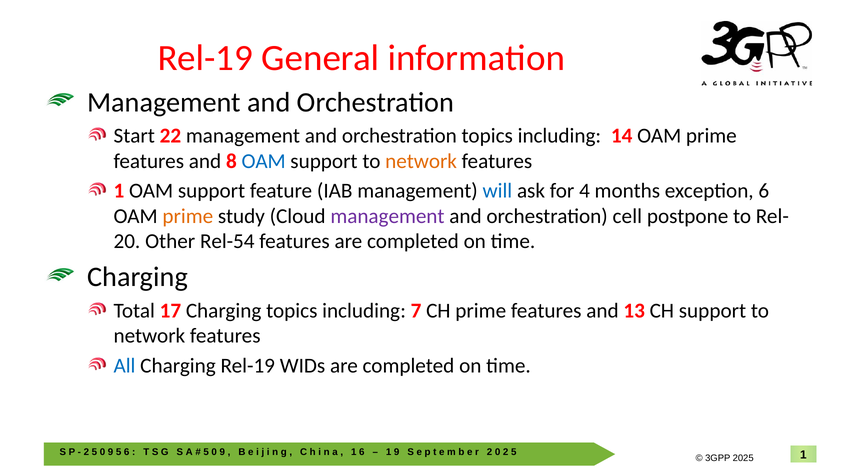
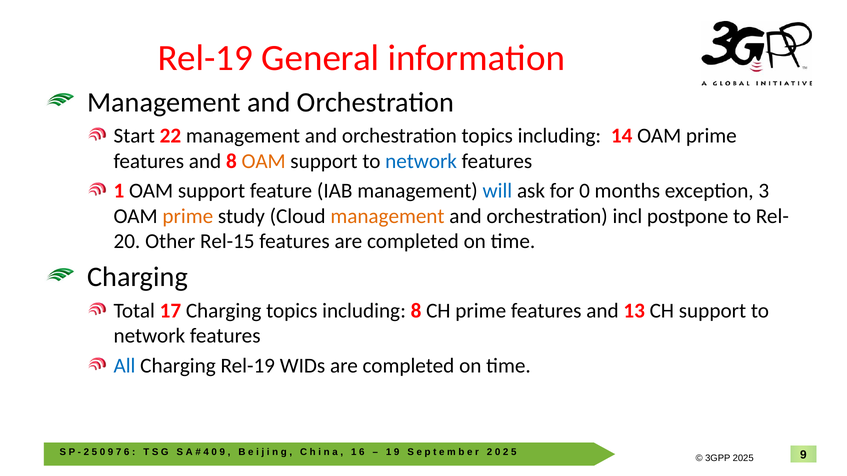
OAM at (264, 161) colour: blue -> orange
network at (421, 161) colour: orange -> blue
for 4: 4 -> 0
exception 6: 6 -> 3
management at (387, 216) colour: purple -> orange
cell: cell -> incl
Rel-54: Rel-54 -> Rel-15
including 7: 7 -> 8
5 at (119, 452): 5 -> 7
5 at (206, 452): 5 -> 4
1 at (803, 455): 1 -> 9
